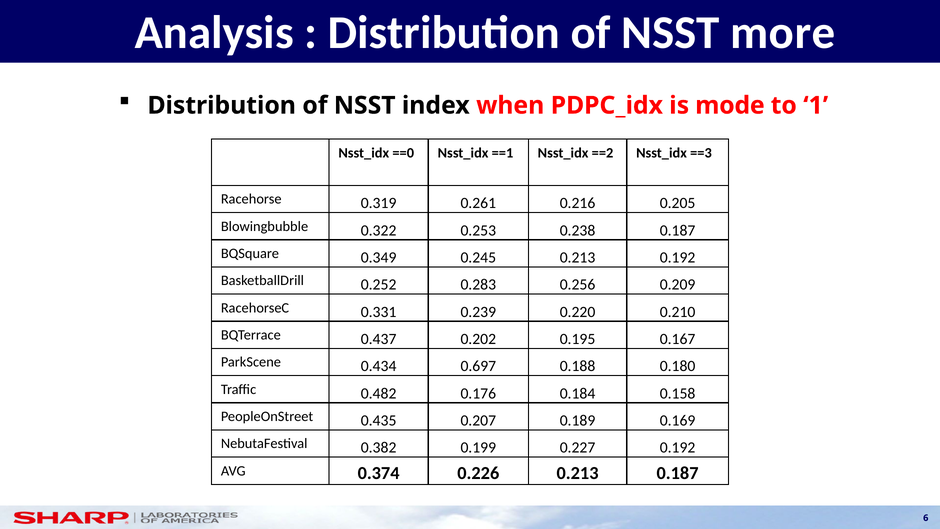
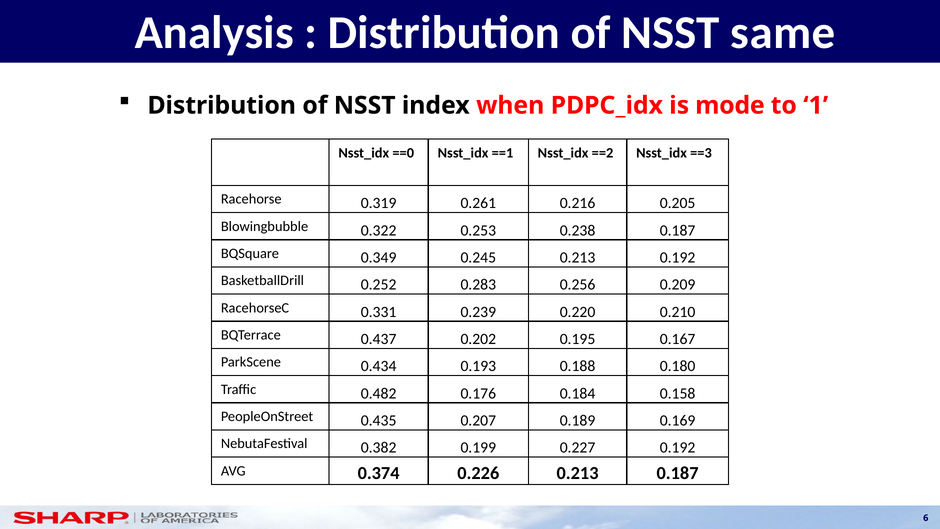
more: more -> same
0.697: 0.697 -> 0.193
